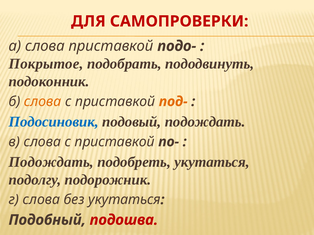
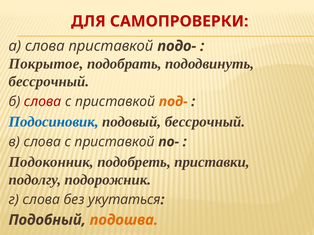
подоконник at (49, 82): подоконник -> бессрочный
слова at (43, 102) colour: orange -> red
подовый подождать: подождать -> бессрочный
Подождать at (51, 162): Подождать -> Подоконник
подобреть укутаться: укутаться -> приставки
подошва colour: red -> orange
